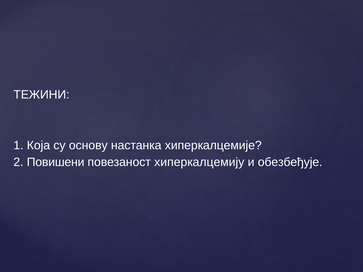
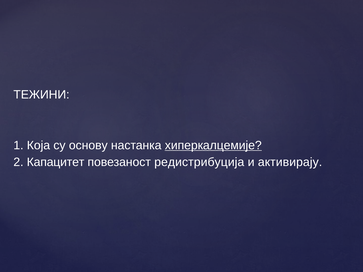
хиперкалцемије underline: none -> present
Повишени: Повишени -> Капацитет
хиперкалцемију: хиперкалцемију -> редистрибуција
обезбеђује: обезбеђује -> активирају
